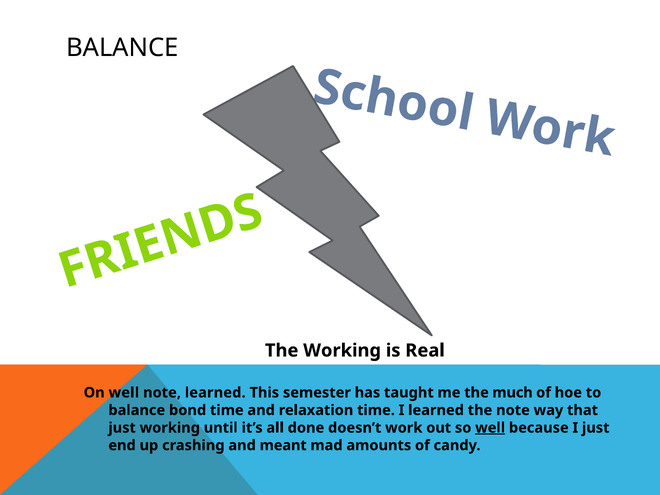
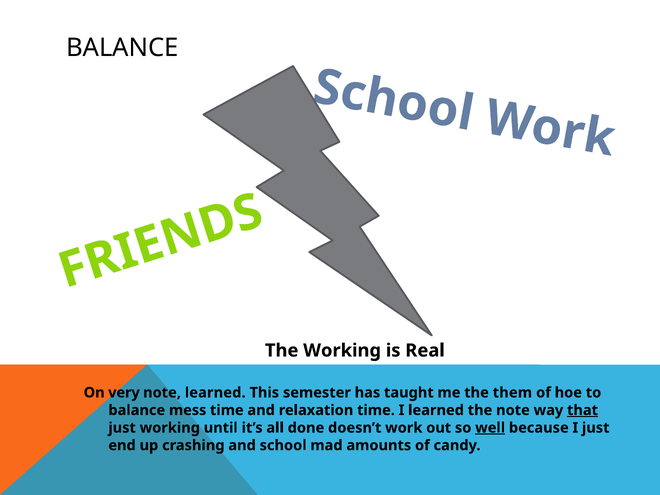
On well: well -> very
much: much -> them
bond: bond -> mess
that underline: none -> present
meant: meant -> school
